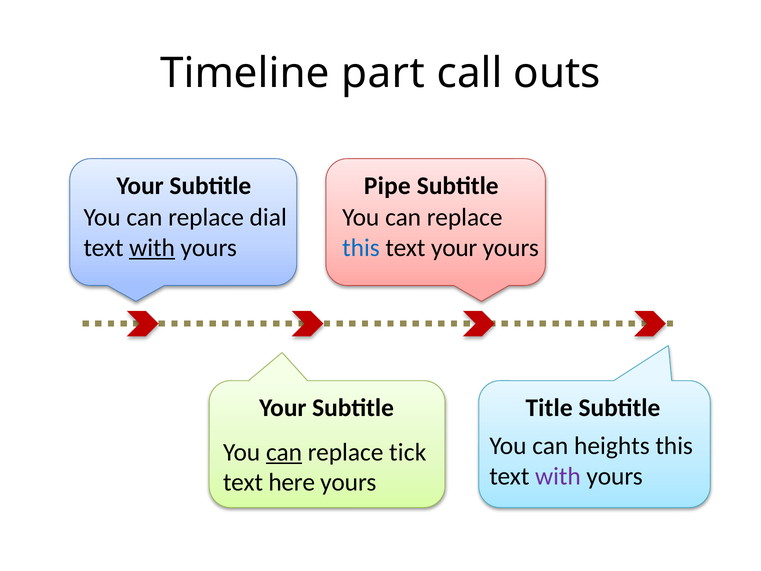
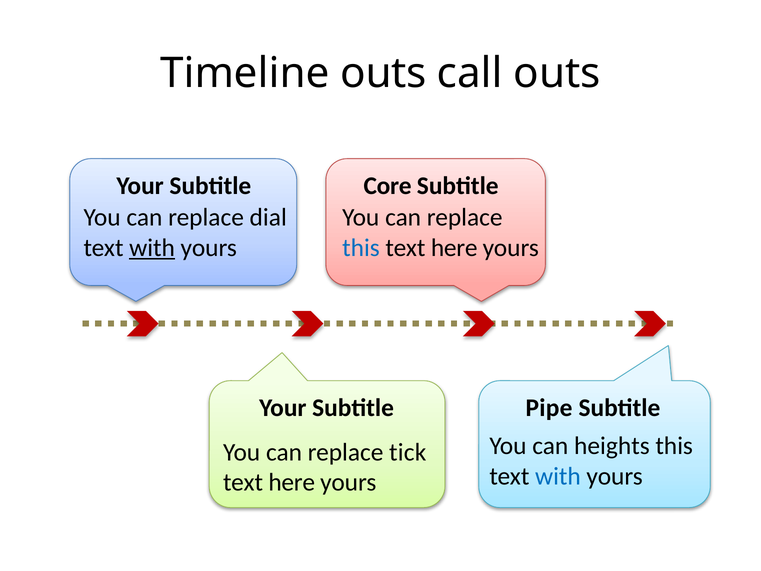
Timeline part: part -> outs
Pipe: Pipe -> Core
your at (454, 248): your -> here
Title: Title -> Pipe
can at (284, 452) underline: present -> none
with at (558, 476) colour: purple -> blue
